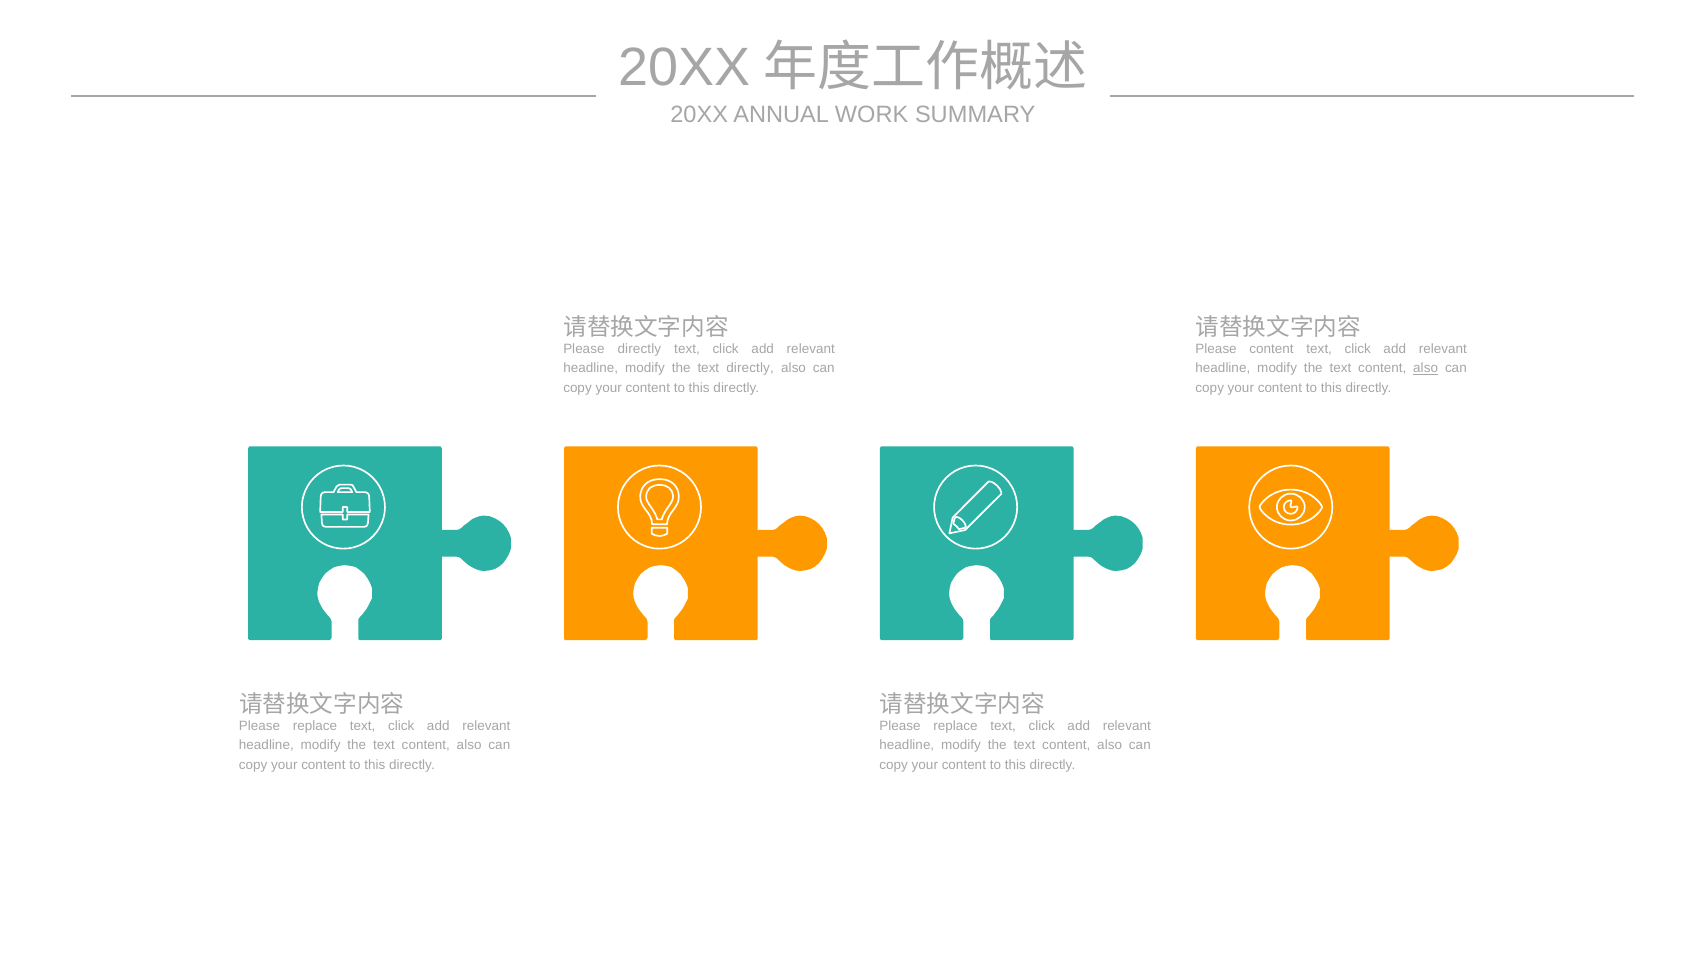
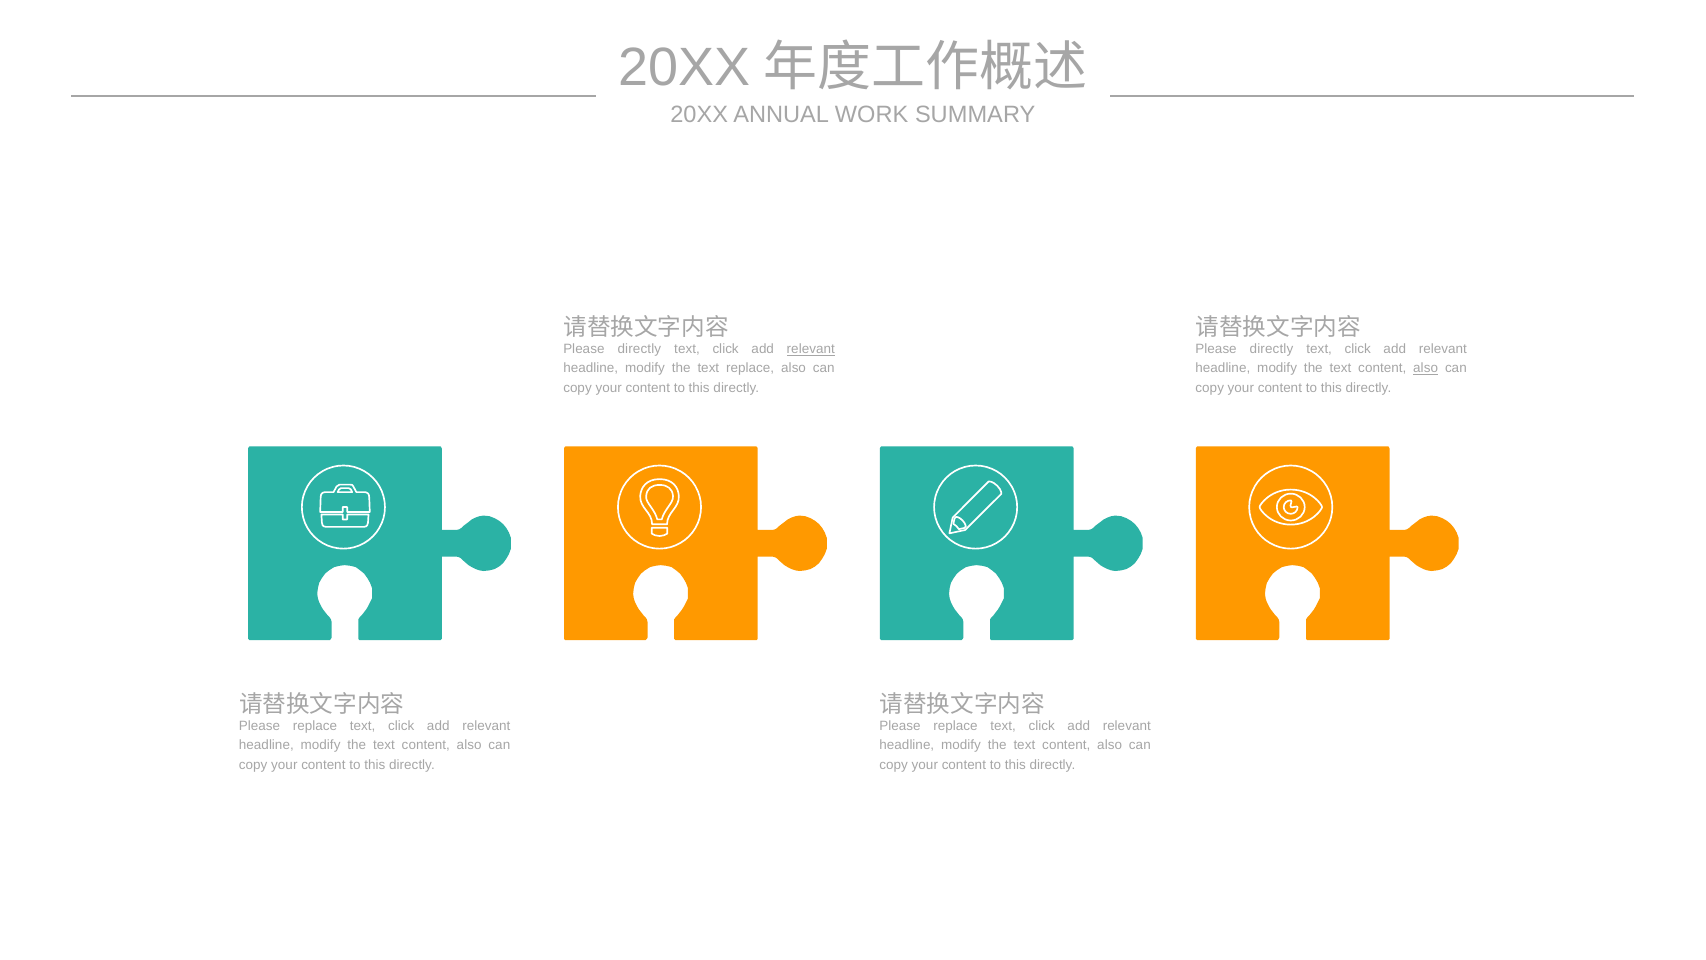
relevant at (811, 349) underline: none -> present
content at (1272, 349): content -> directly
text directly: directly -> replace
